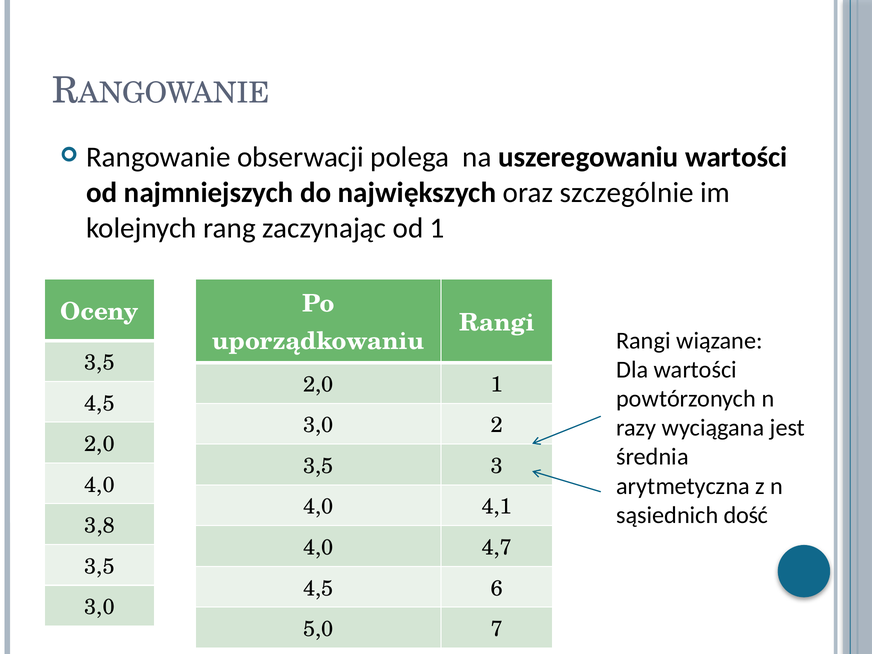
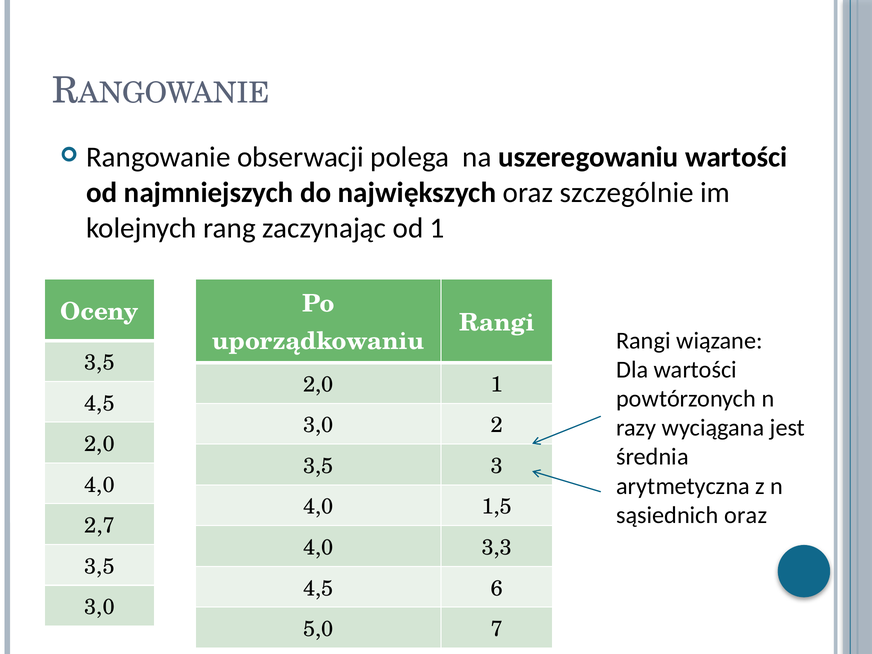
4,1: 4,1 -> 1,5
sąsiednich dość: dość -> oraz
3,8: 3,8 -> 2,7
4,7: 4,7 -> 3,3
